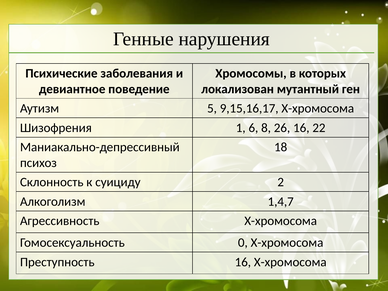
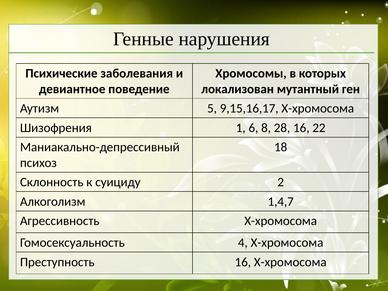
26: 26 -> 28
0: 0 -> 4
